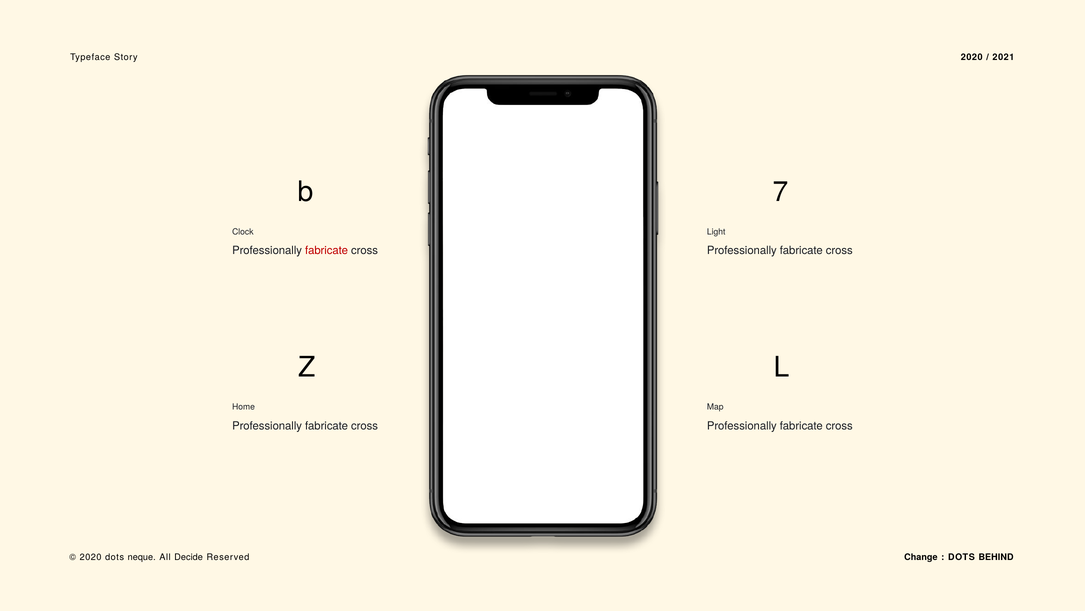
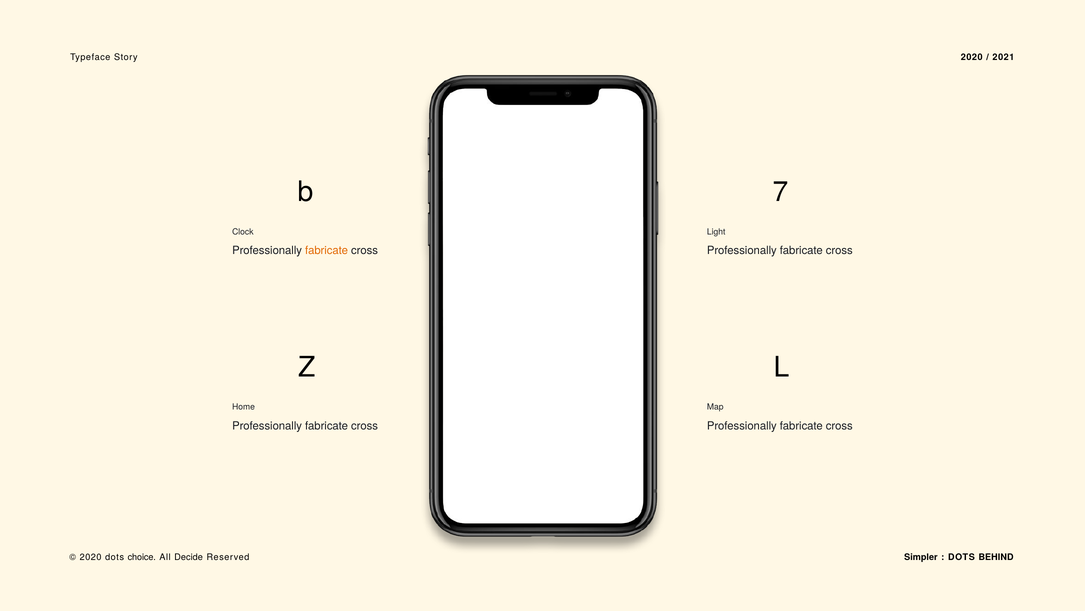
fabricate at (327, 250) colour: red -> orange
neque: neque -> choice
Change: Change -> Simpler
